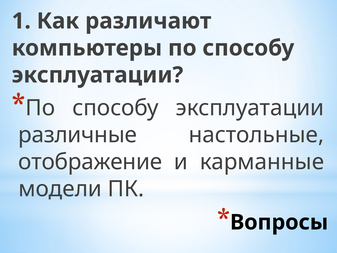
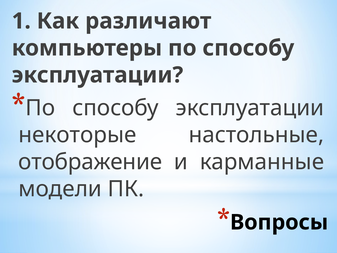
различные: различные -> некоторые
